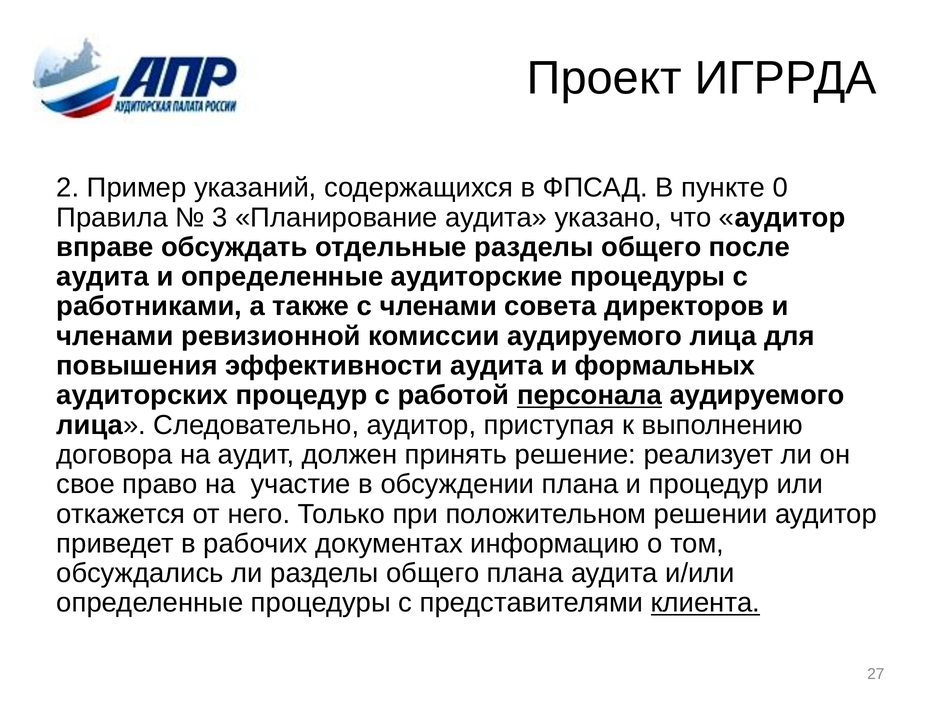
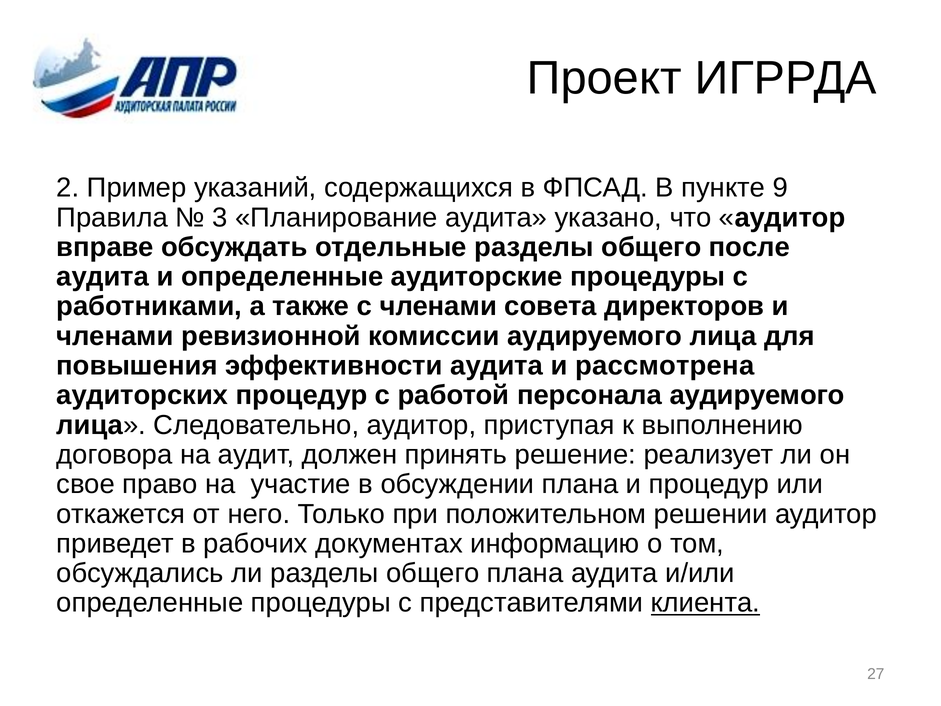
0: 0 -> 9
формальных: формальных -> рассмотрена
персонала underline: present -> none
